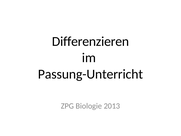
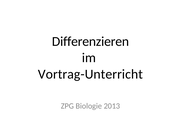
Passung-Unterricht: Passung-Unterricht -> Vortrag-Unterricht
